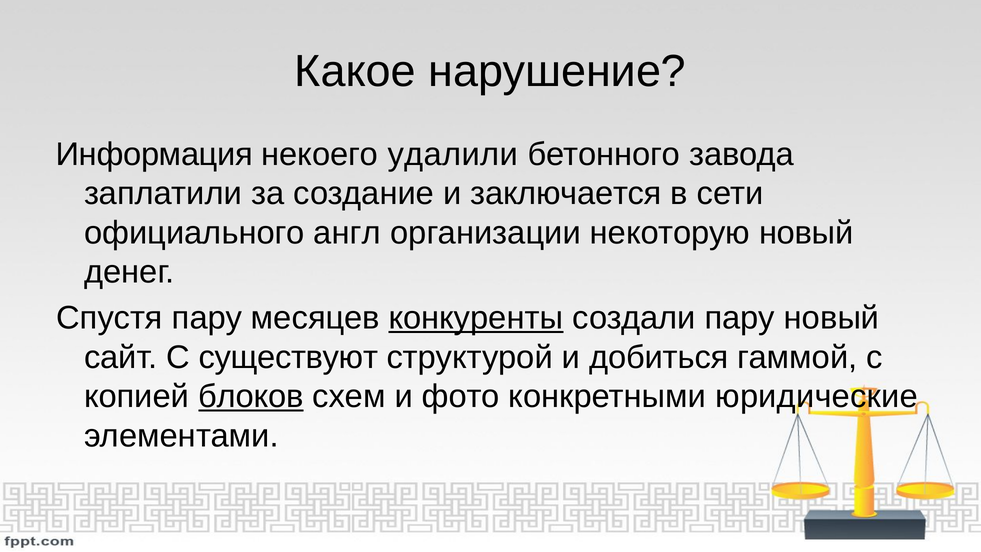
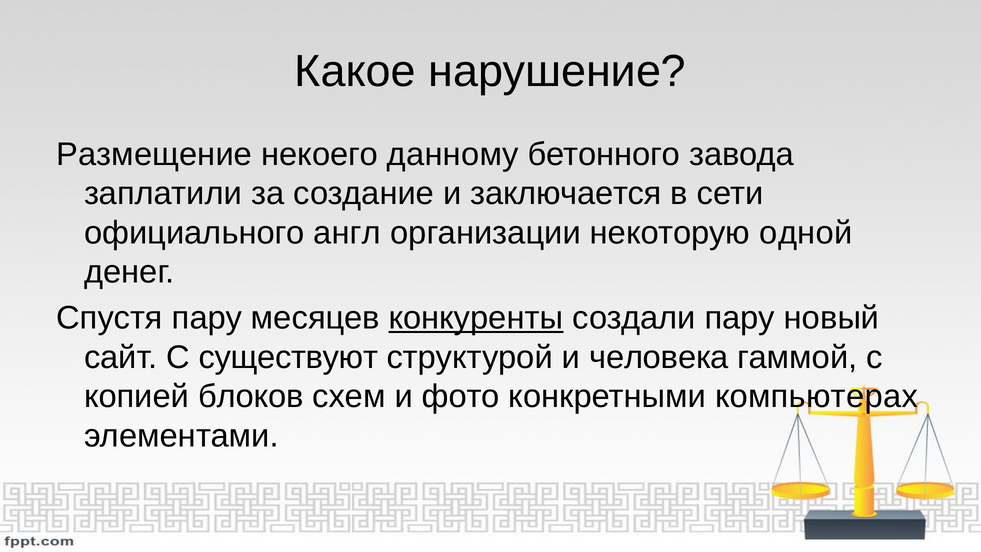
Информация: Информация -> Размещение
удалили: удалили -> данному
некоторую новый: новый -> одной
добиться: добиться -> человека
блоков underline: present -> none
юридические: юридические -> компьютерах
